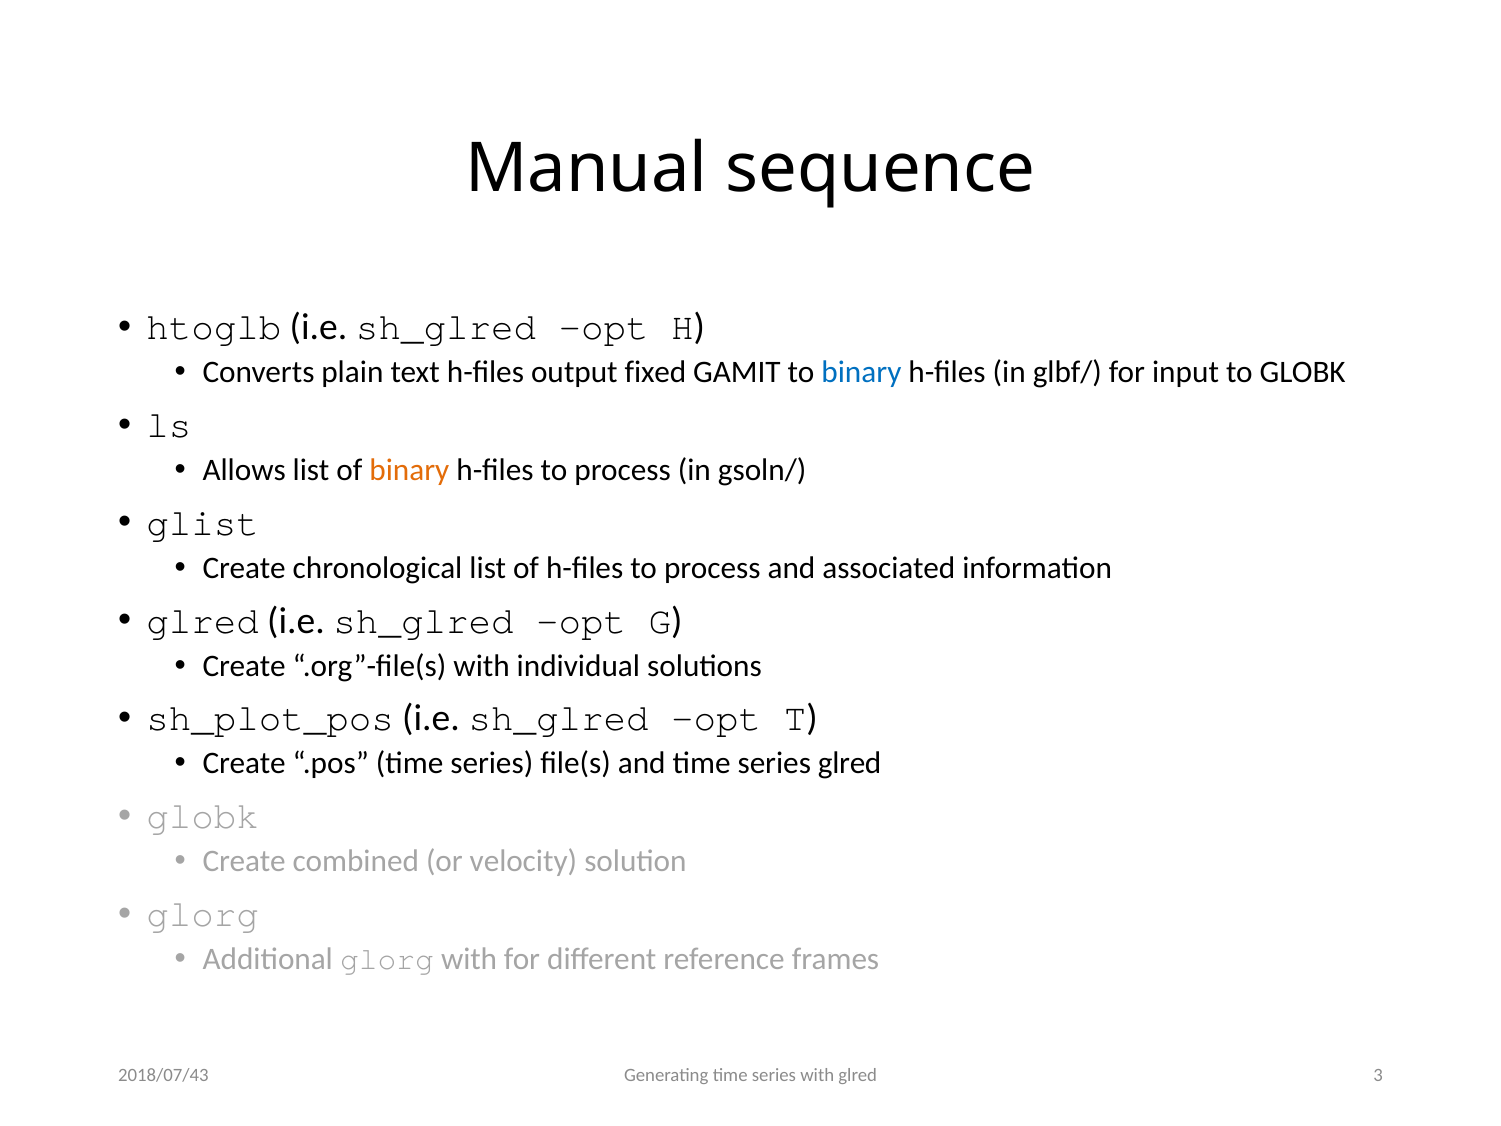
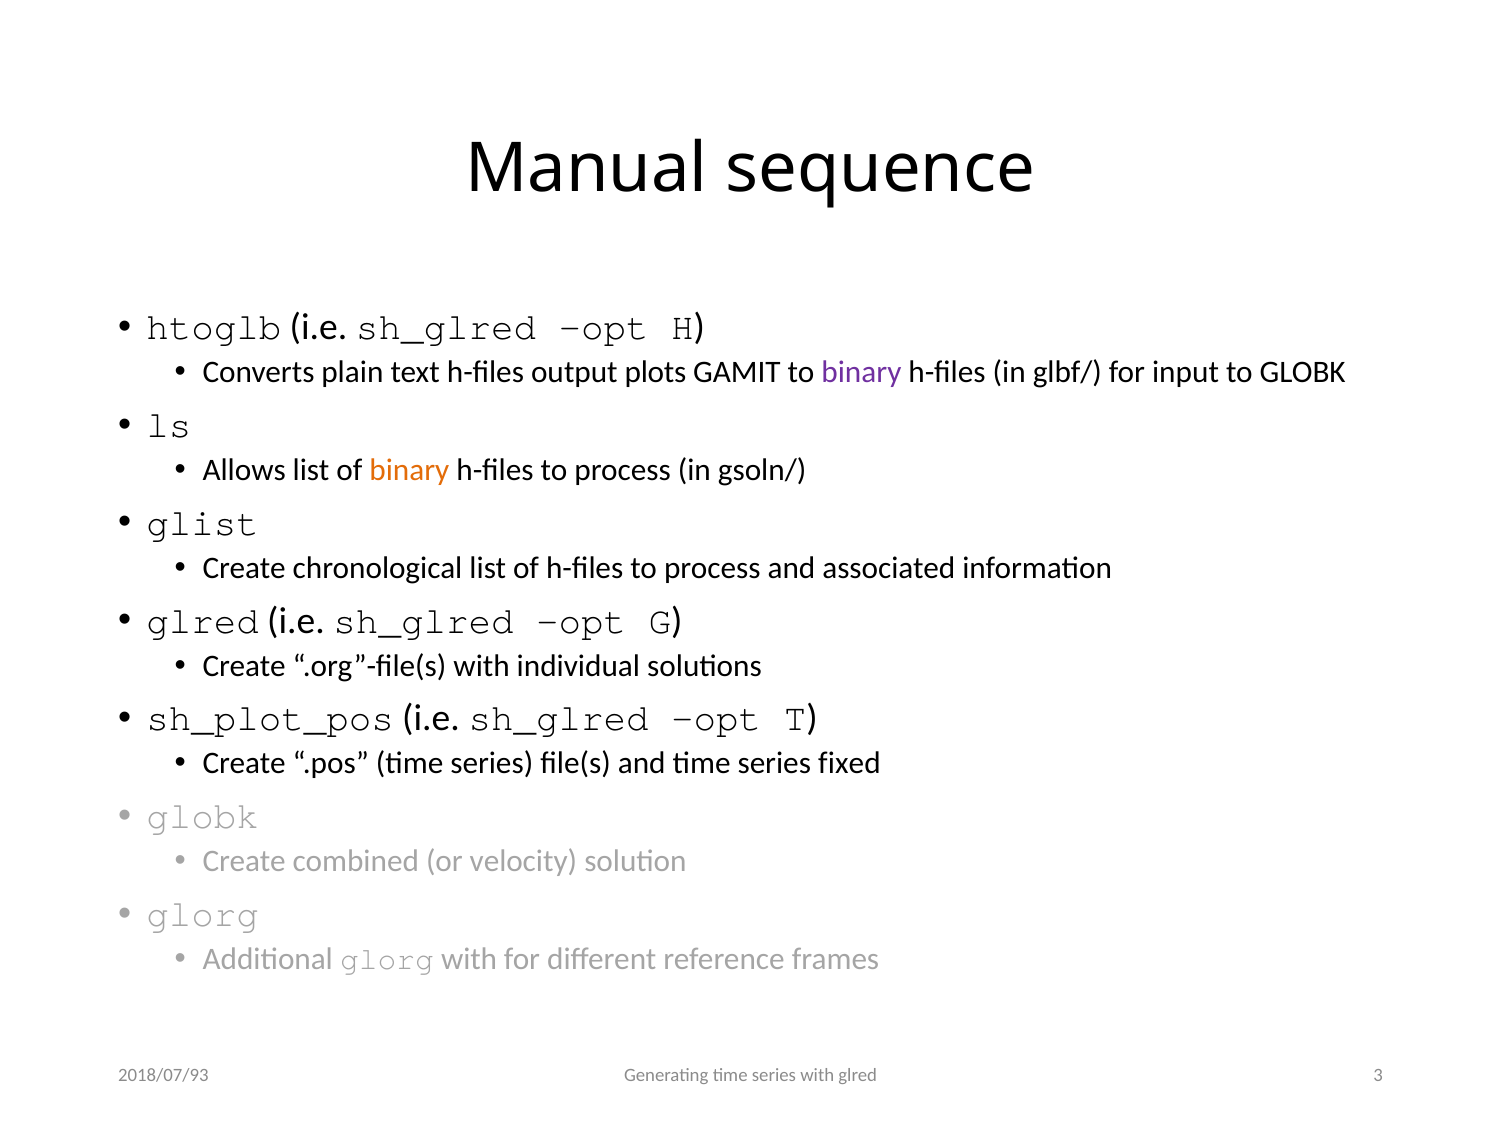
fixed: fixed -> plots
binary at (861, 372) colour: blue -> purple
series glred: glred -> fixed
2018/07/43: 2018/07/43 -> 2018/07/93
